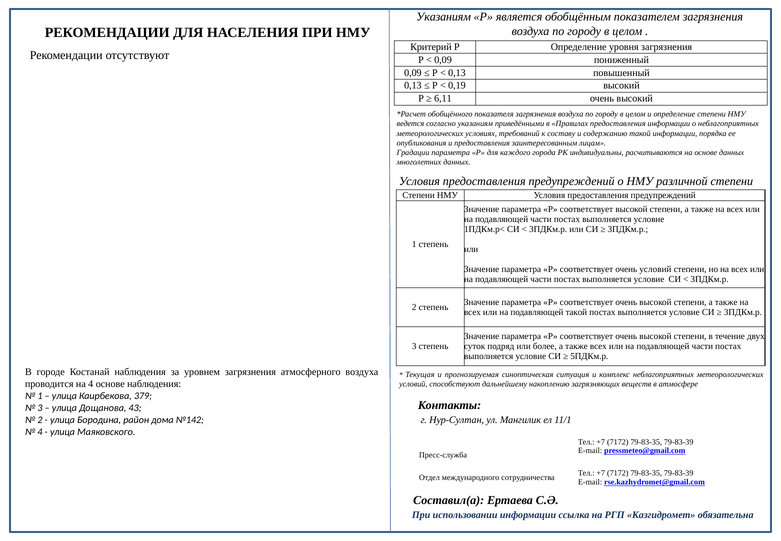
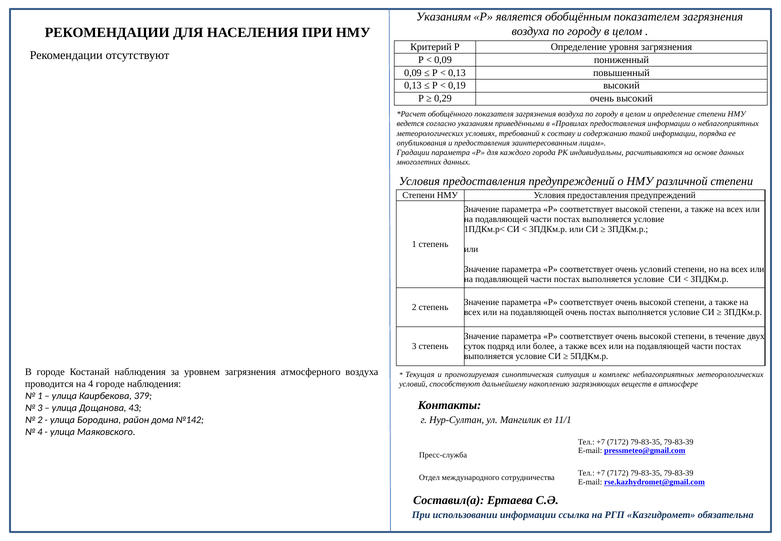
6,11: 6,11 -> 0,29
подавляющей такой: такой -> очень
4 основе: основе -> городе
